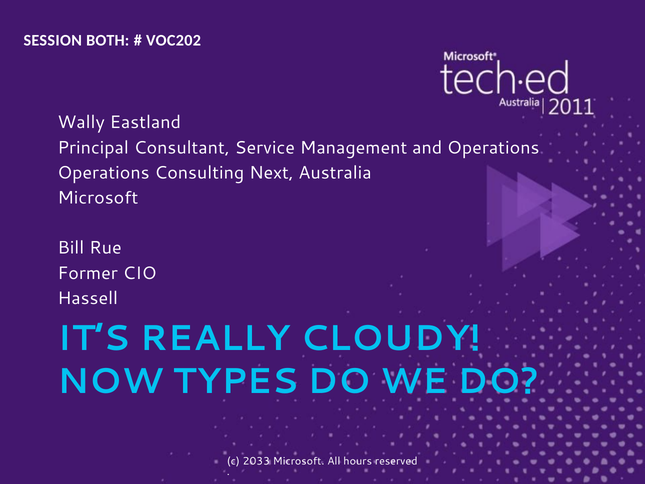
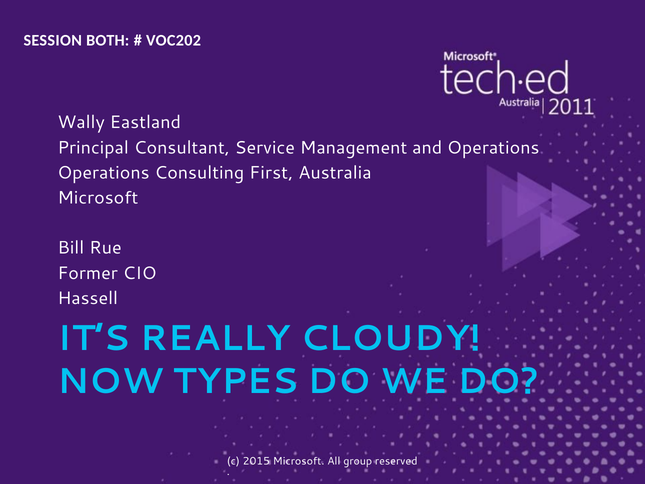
Next: Next -> First
2033: 2033 -> 2015
hours: hours -> group
